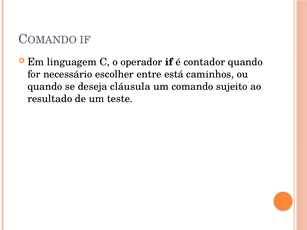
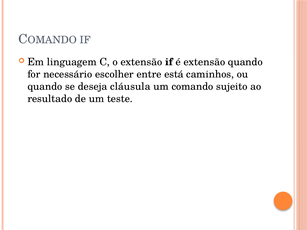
o operador: operador -> extensão
é contador: contador -> extensão
